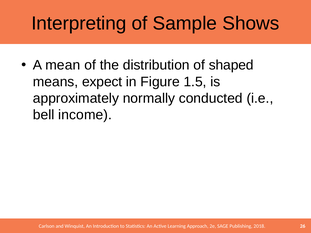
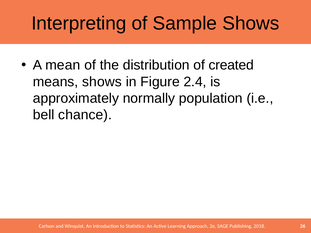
shaped: shaped -> created
means expect: expect -> shows
1.5: 1.5 -> 2.4
conducted: conducted -> population
income: income -> chance
